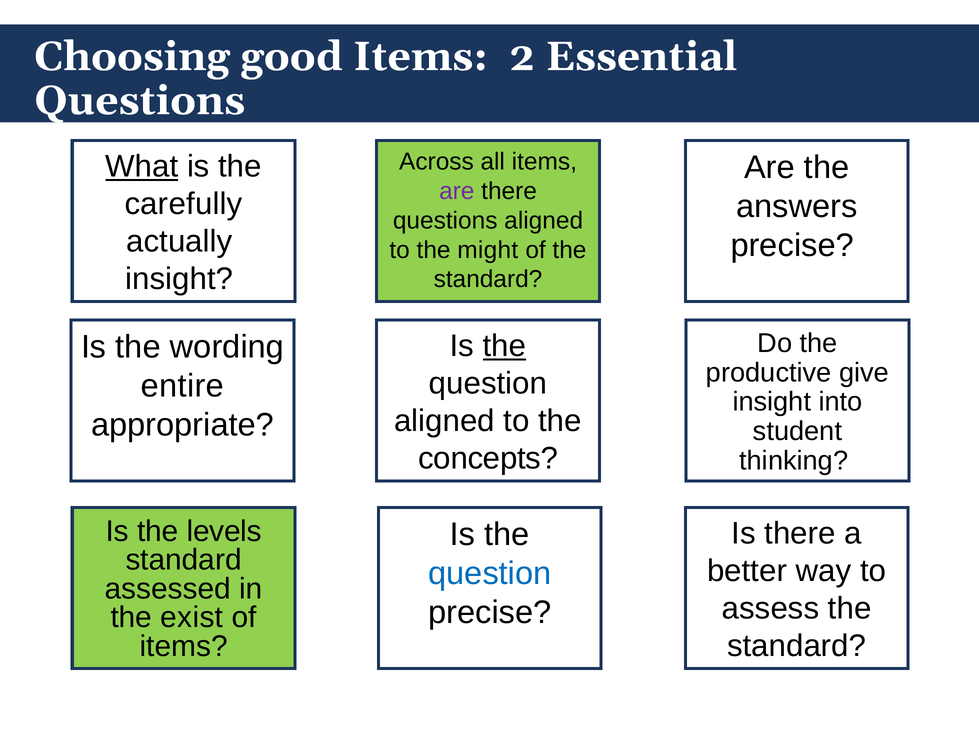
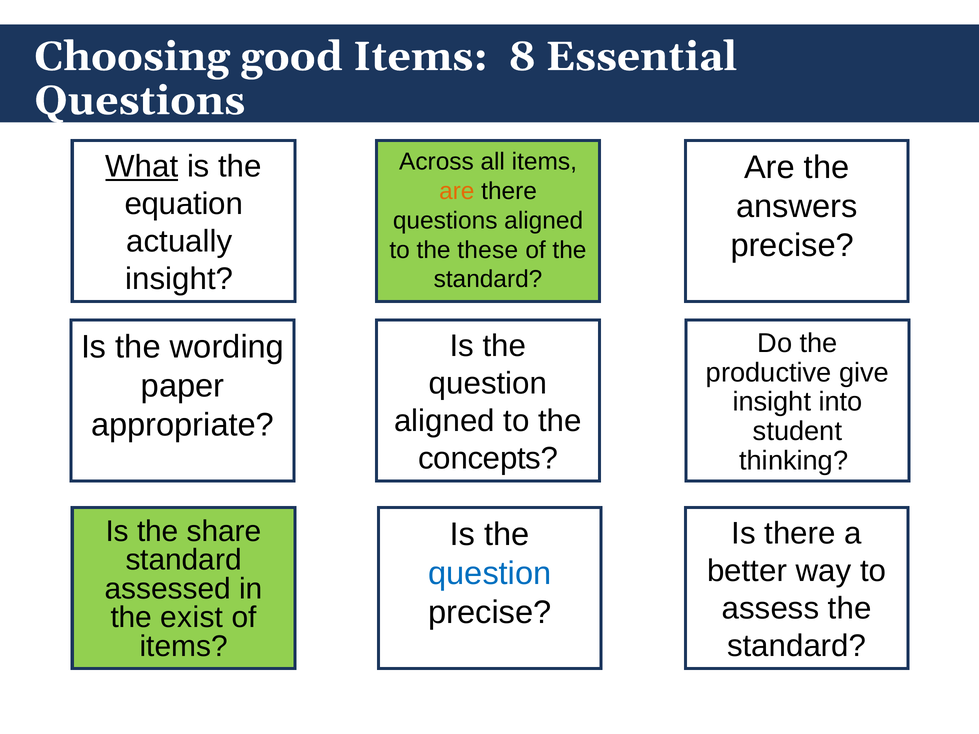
2: 2 -> 8
are at (457, 191) colour: purple -> orange
carefully: carefully -> equation
might: might -> these
the at (504, 346) underline: present -> none
entire: entire -> paper
levels: levels -> share
